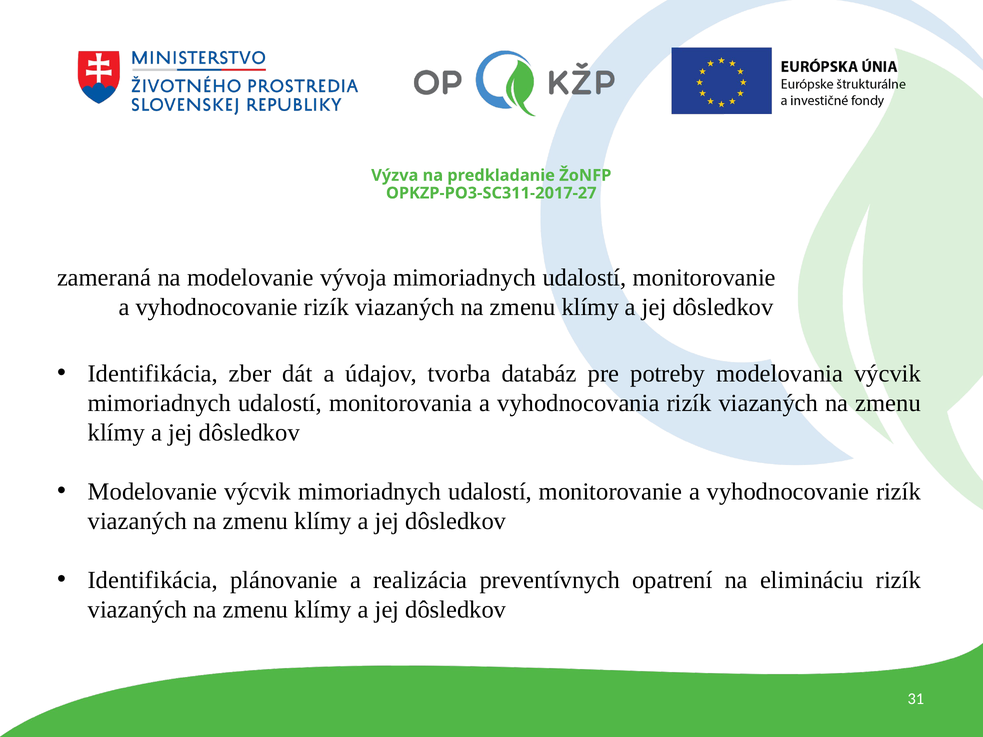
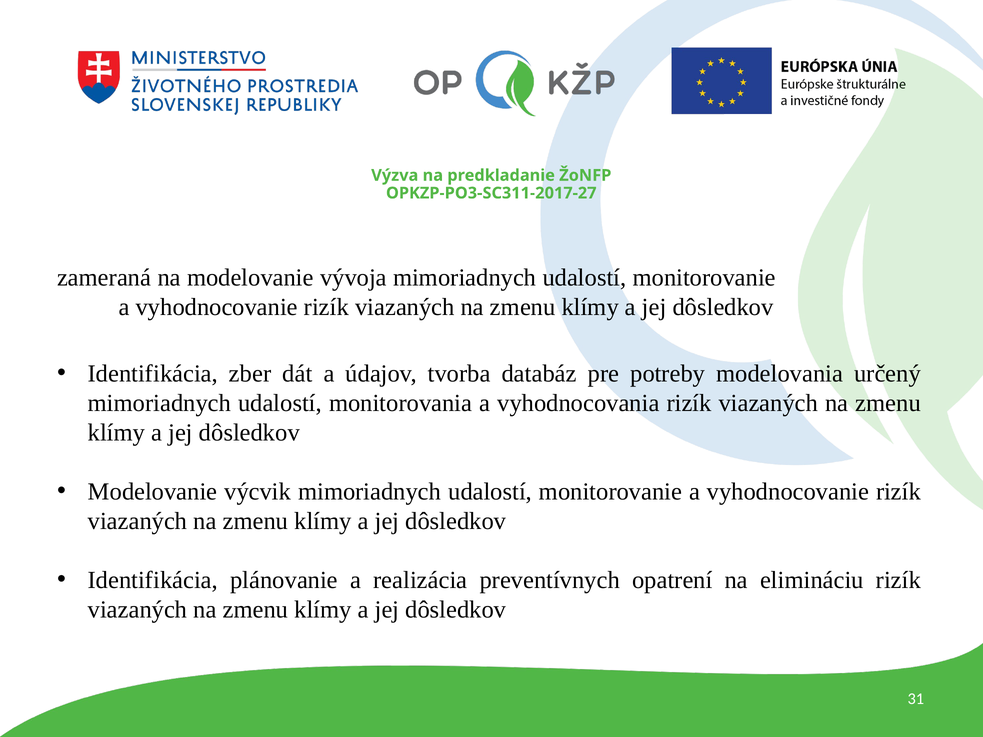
modelovania výcvik: výcvik -> určený
